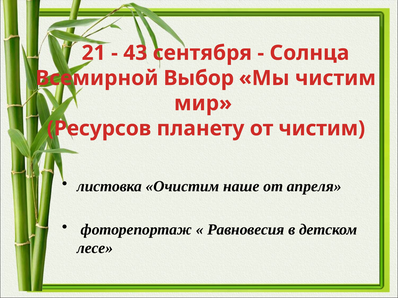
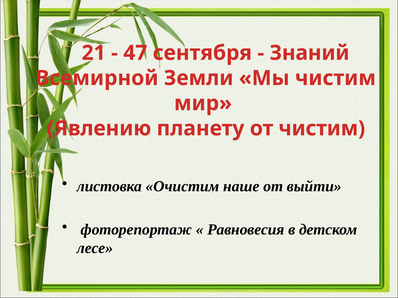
43: 43 -> 47
Солнца: Солнца -> Знаний
Выбор: Выбор -> Земли
Ресурсов: Ресурсов -> Явлению
апреля: апреля -> выйти
